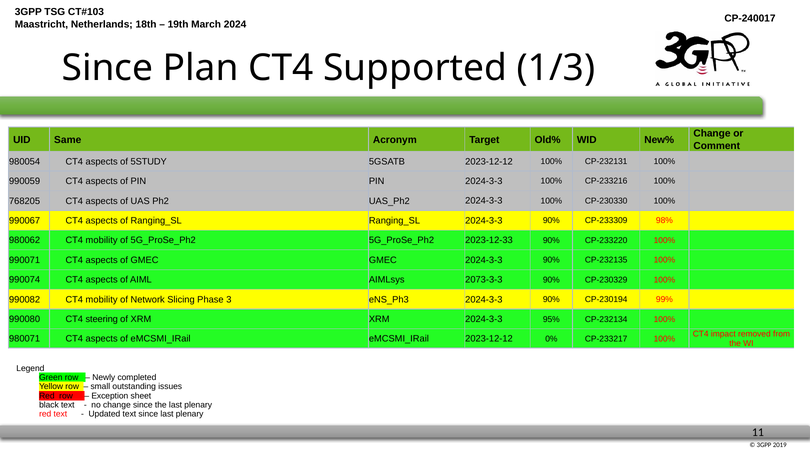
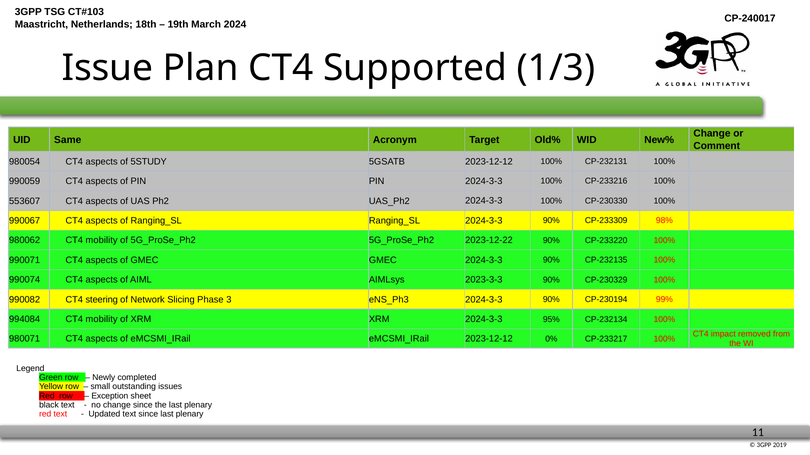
Since at (107, 68): Since -> Issue
768205: 768205 -> 553607
2023-12-33: 2023-12-33 -> 2023-12-22
2073-3-3: 2073-3-3 -> 2023-3-3
990082 CT4 mobility: mobility -> steering
990080: 990080 -> 994084
steering at (102, 320): steering -> mobility
